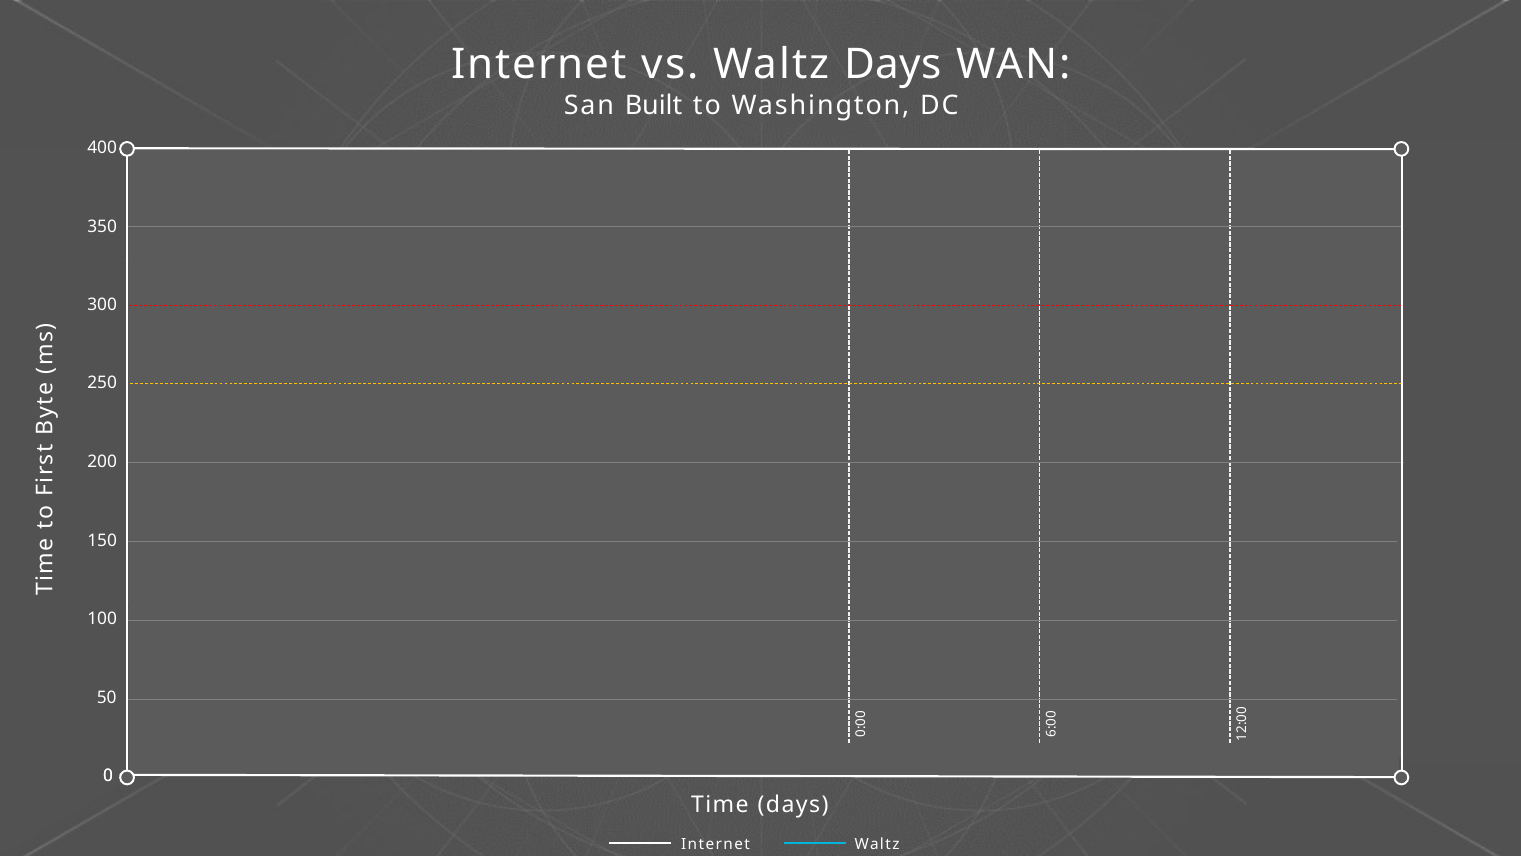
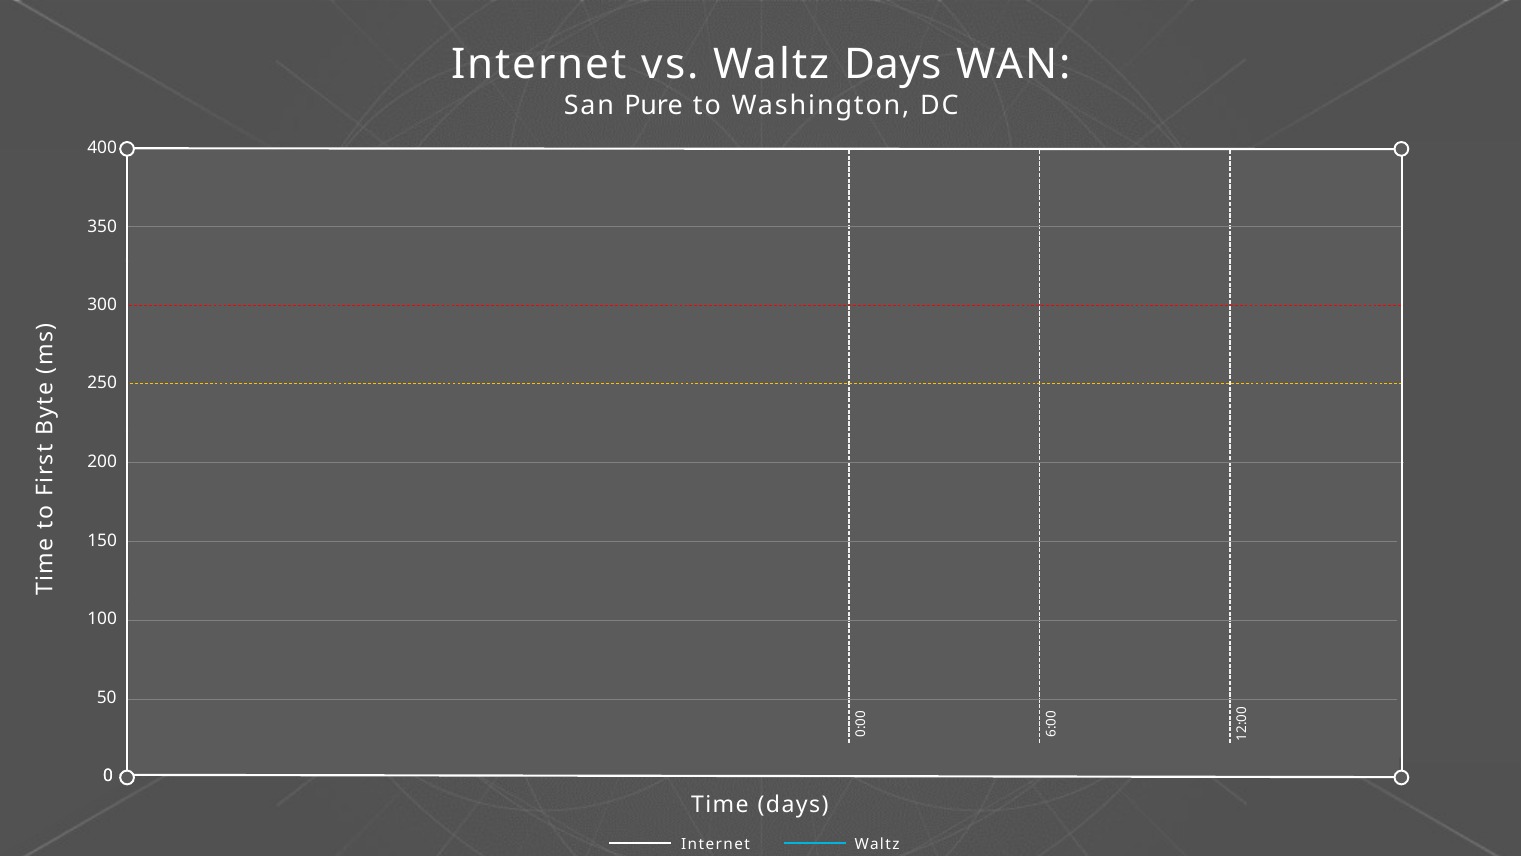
Built: Built -> Pure
